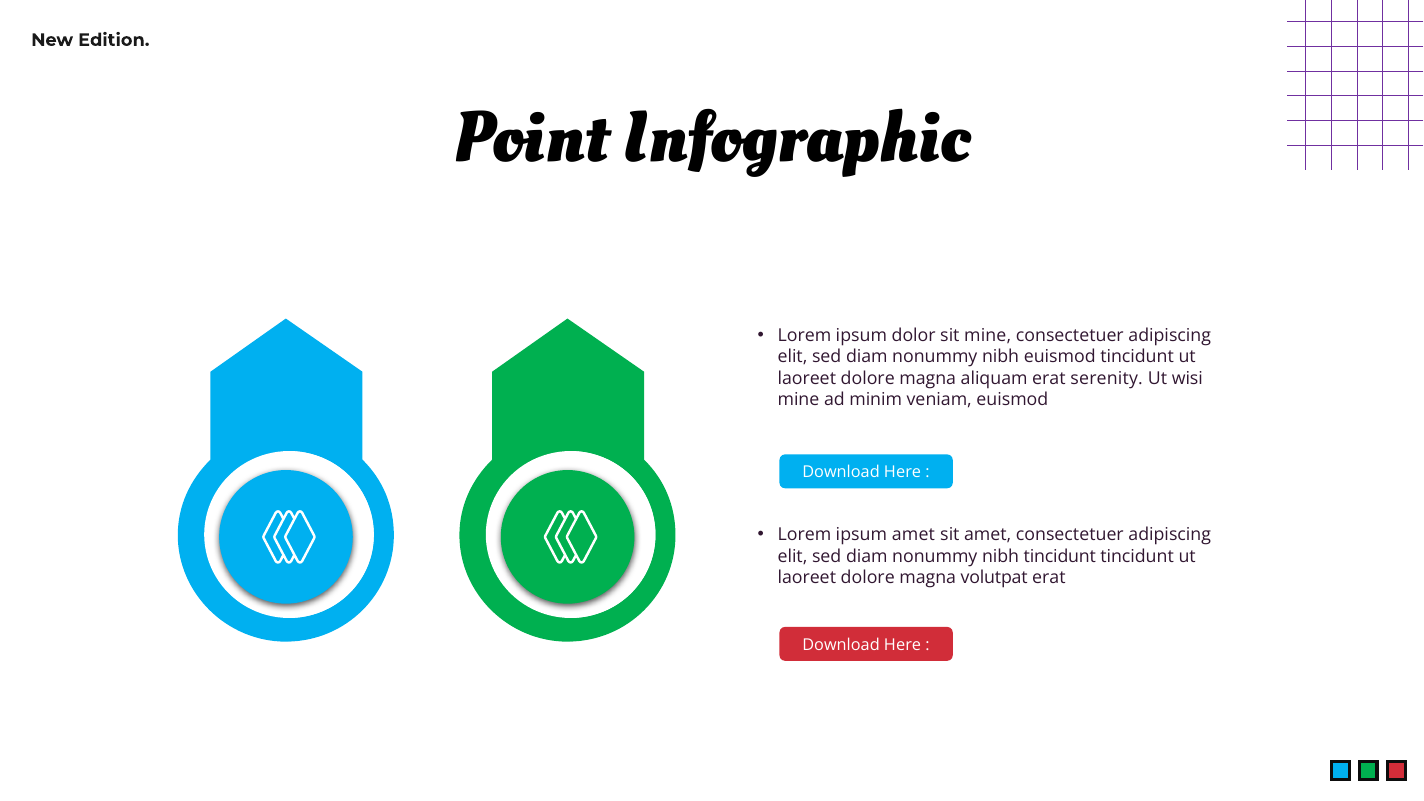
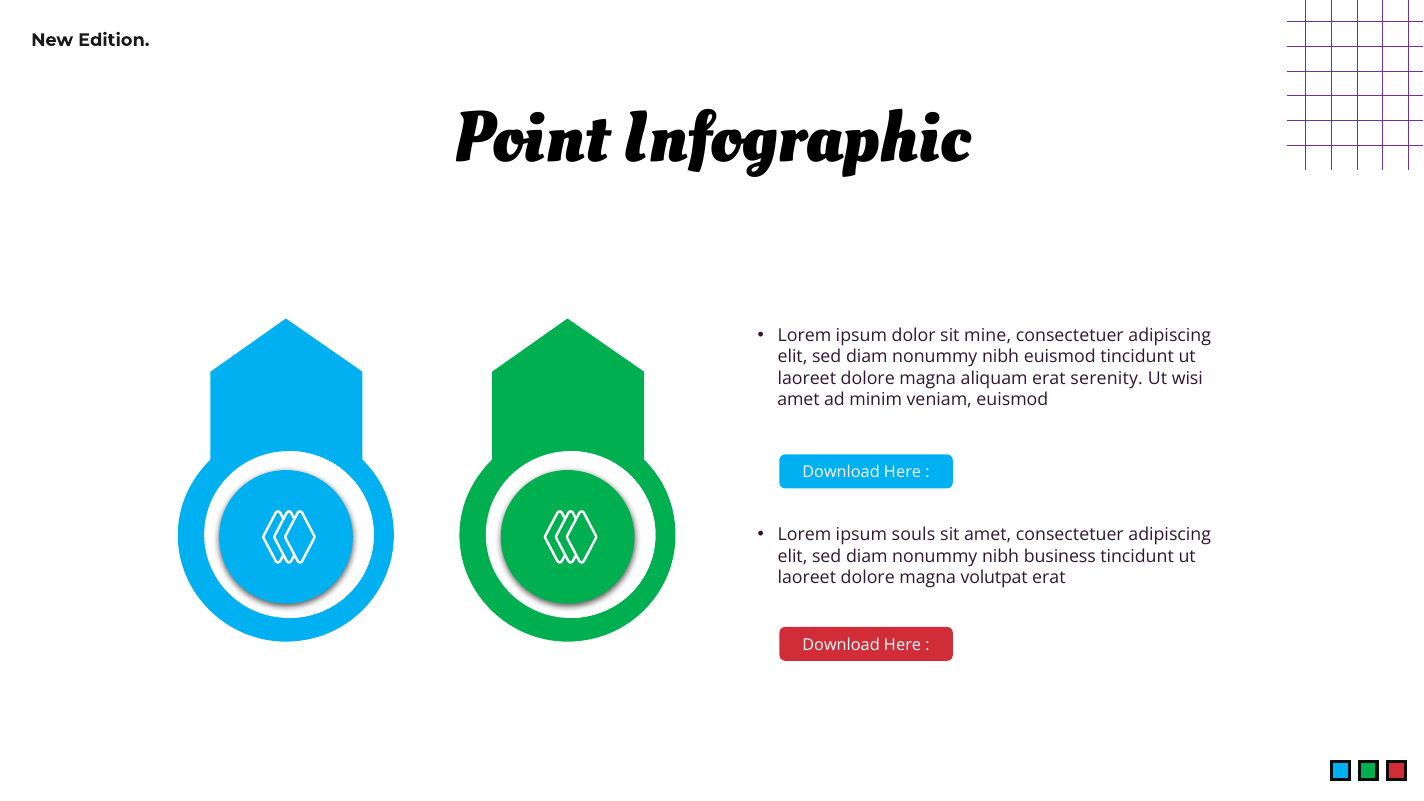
mine at (798, 400): mine -> amet
ipsum amet: amet -> souls
nibh tincidunt: tincidunt -> business
